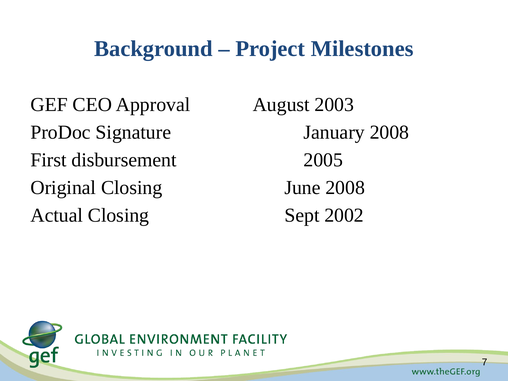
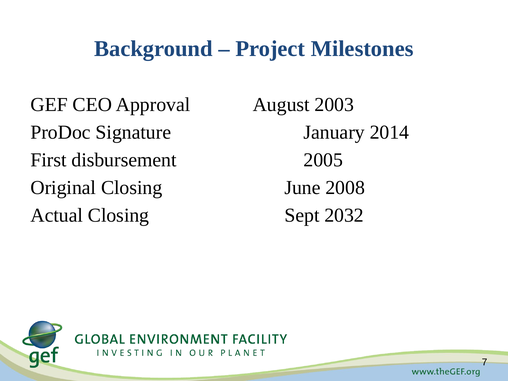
January 2008: 2008 -> 2014
2002: 2002 -> 2032
